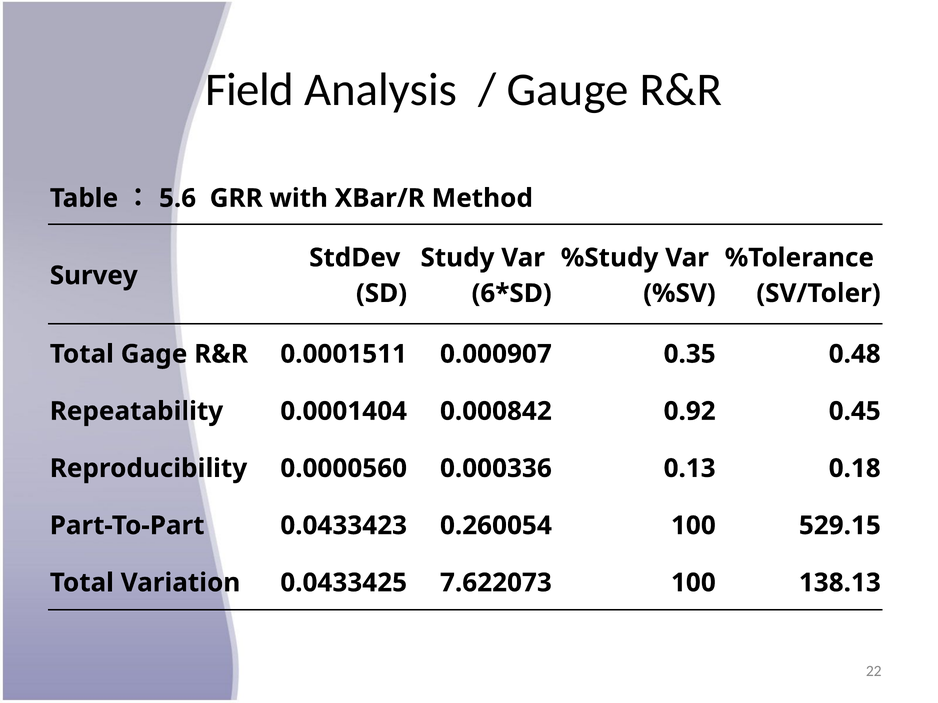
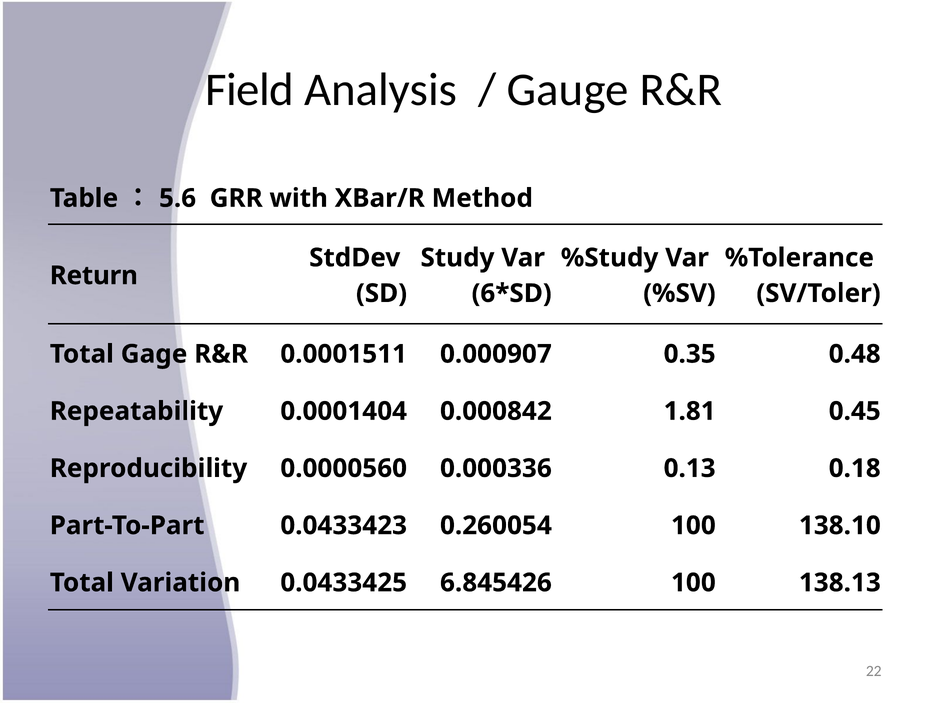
Survey: Survey -> Return
0.92: 0.92 -> 1.81
529.15: 529.15 -> 138.10
7.622073: 7.622073 -> 6.845426
